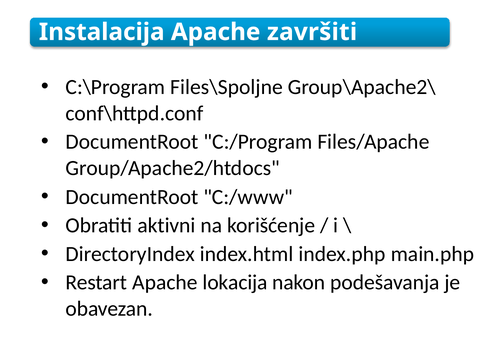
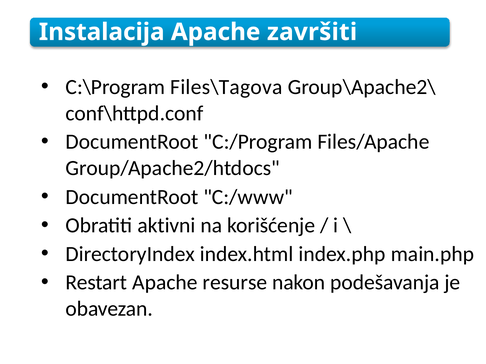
Files\Spoljne: Files\Spoljne -> Files\Tagova
lokacija: lokacija -> resurse
